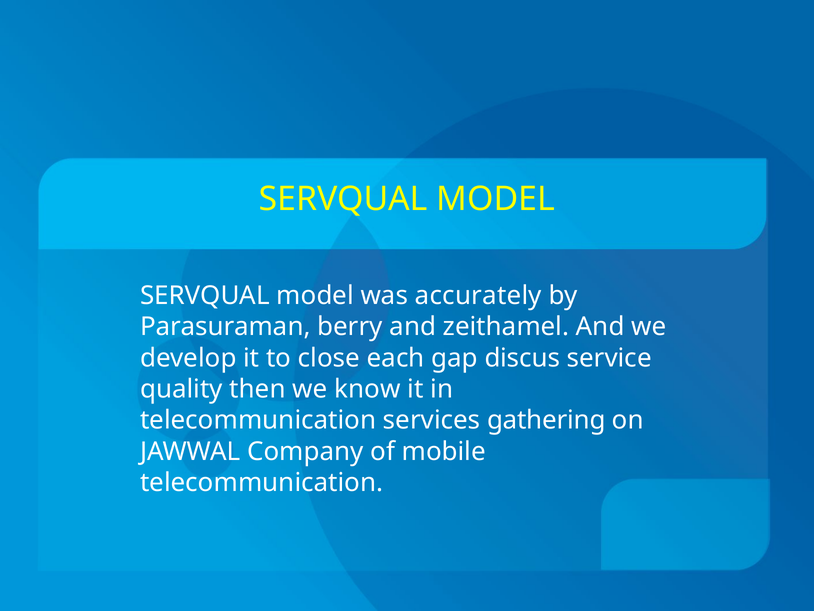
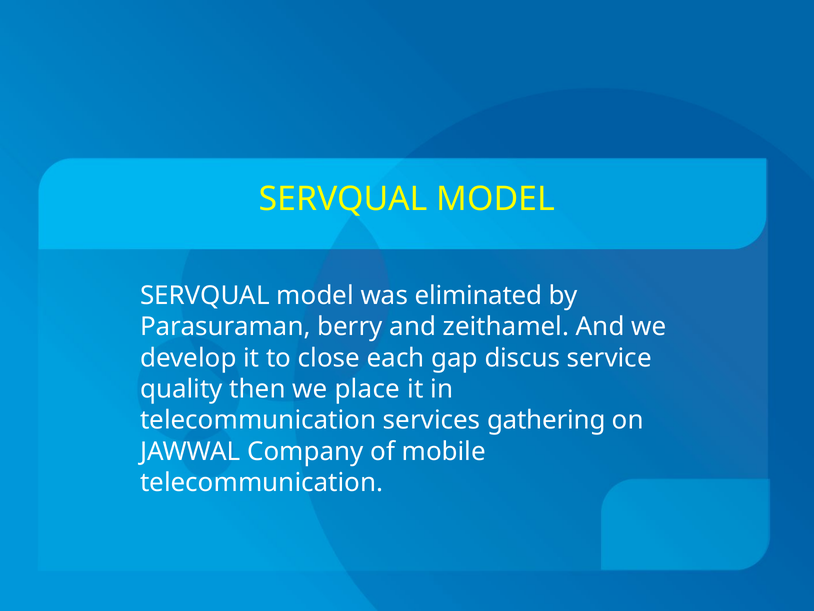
accurately: accurately -> eliminated
know: know -> place
